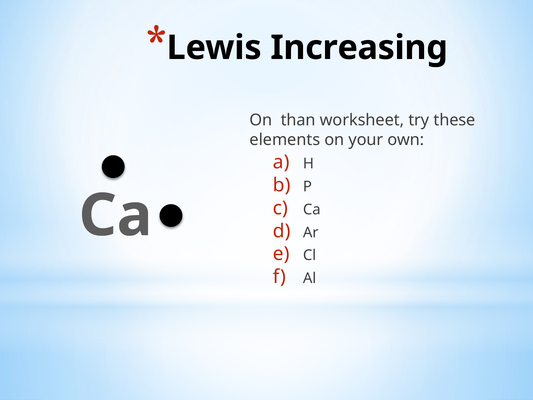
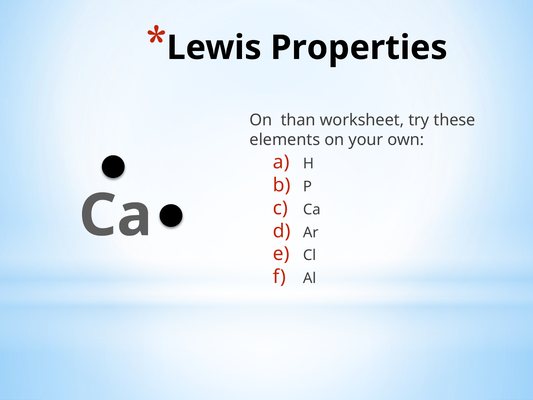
Increasing: Increasing -> Properties
